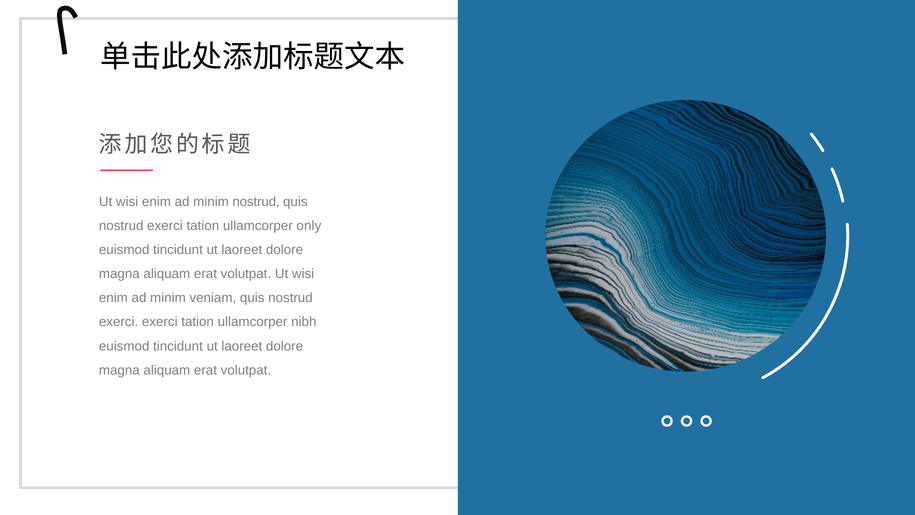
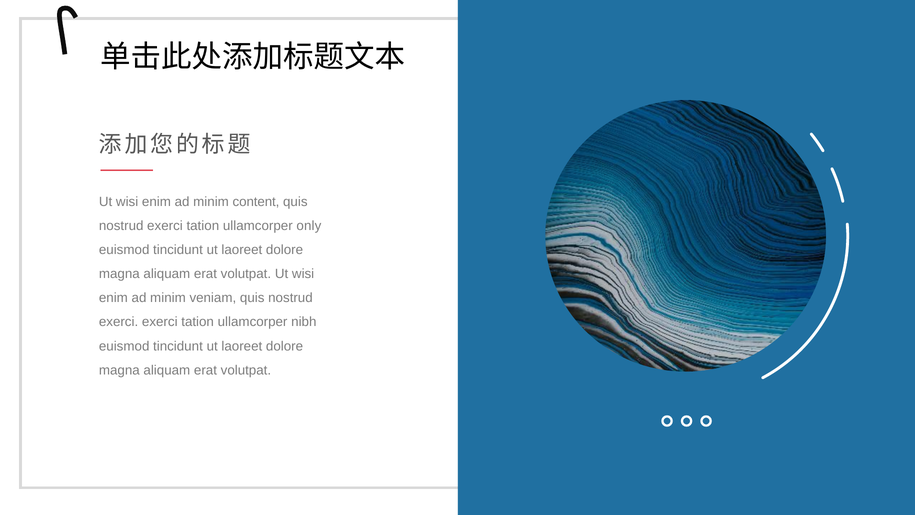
minim nostrud: nostrud -> content
